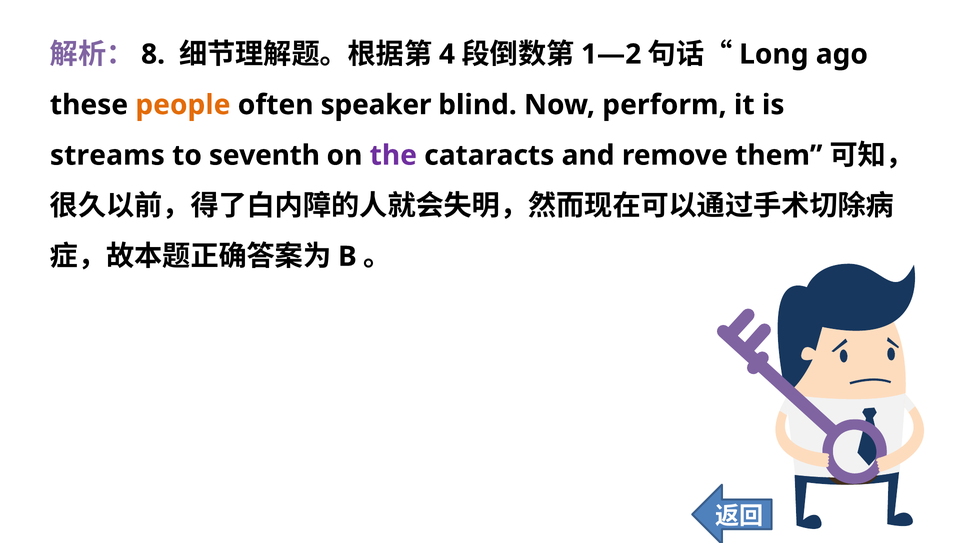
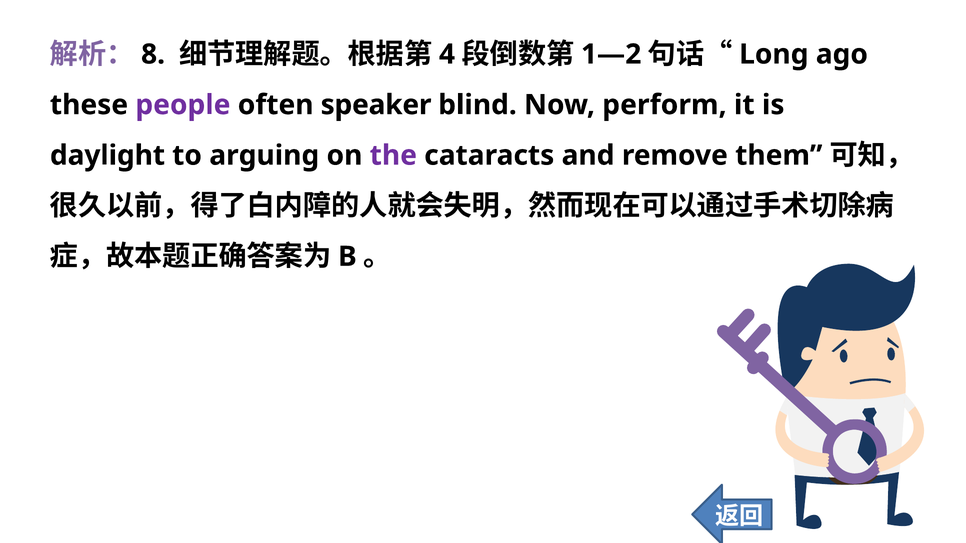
people colour: orange -> purple
streams: streams -> daylight
seventh: seventh -> arguing
